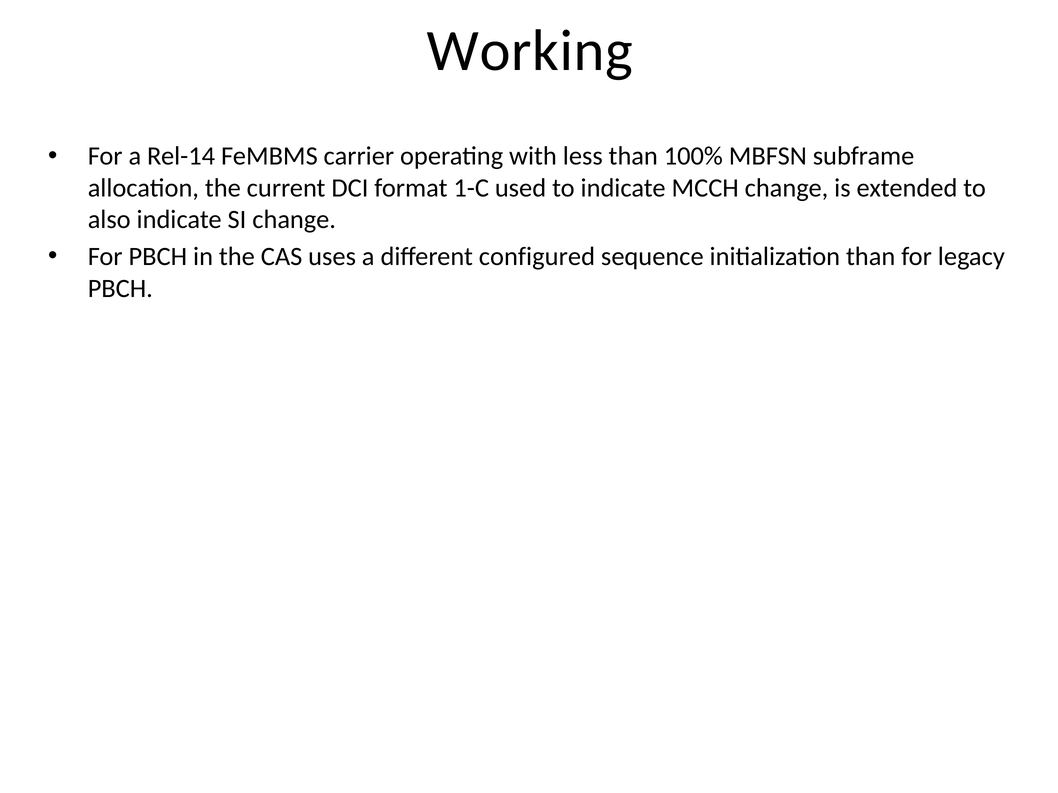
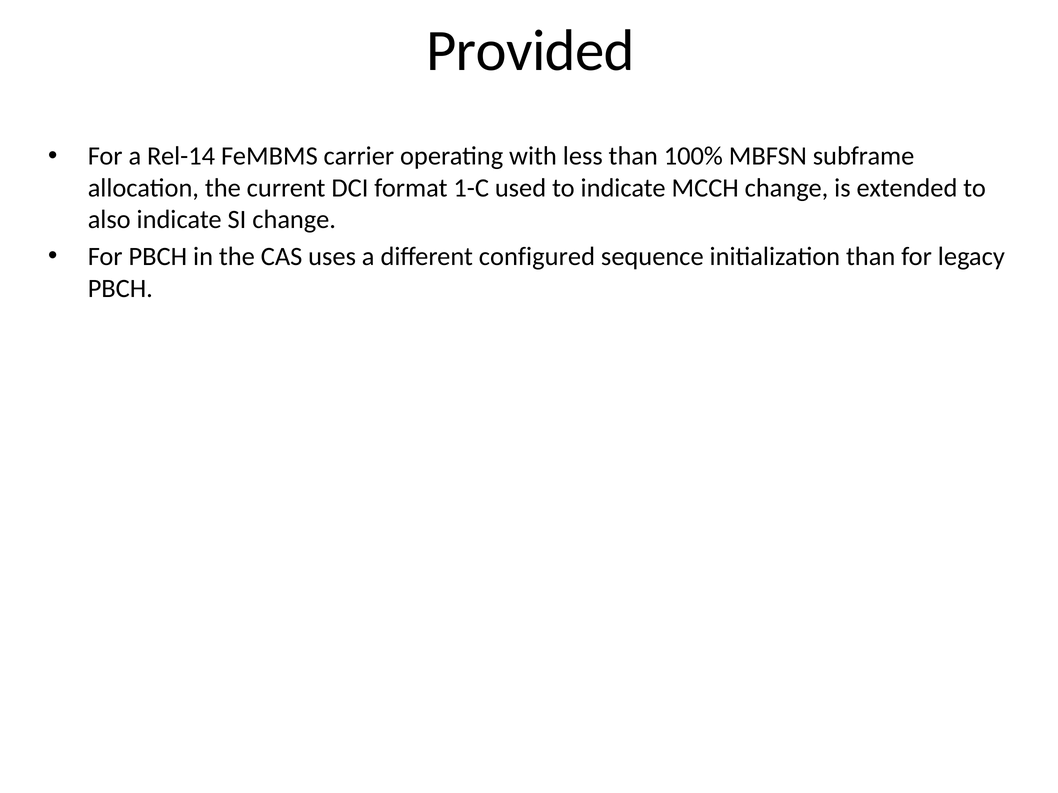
Working: Working -> Provided
